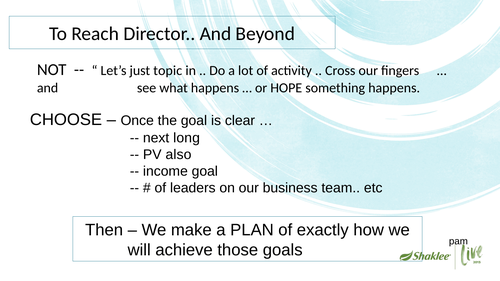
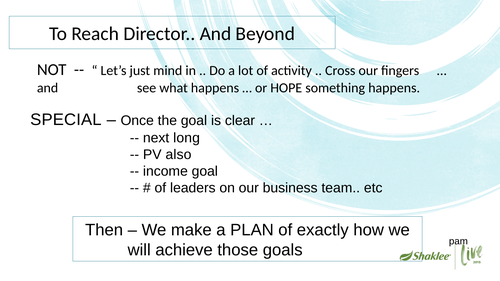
topic: topic -> mind
CHOOSE: CHOOSE -> SPECIAL
